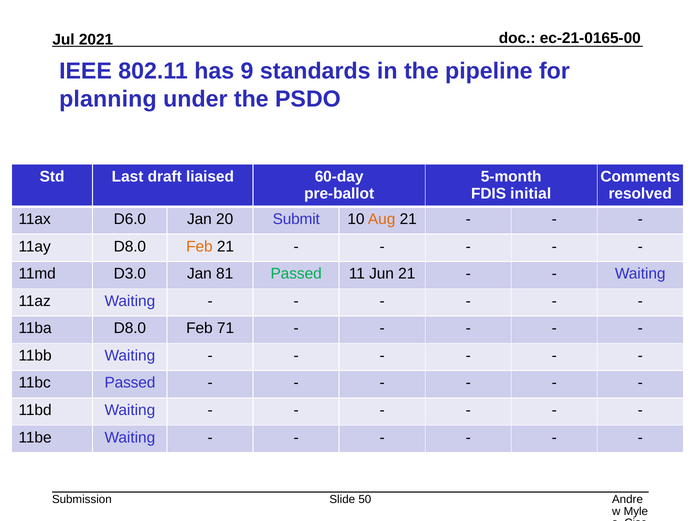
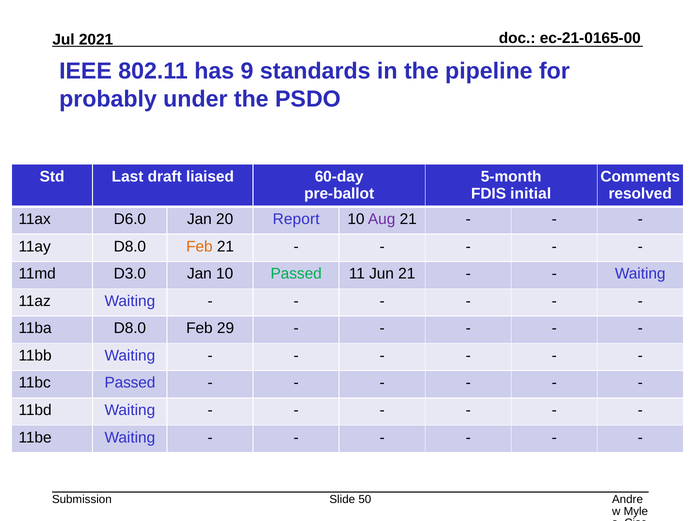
planning: planning -> probably
Submit: Submit -> Report
Aug colour: orange -> purple
Jan 81: 81 -> 10
71: 71 -> 29
